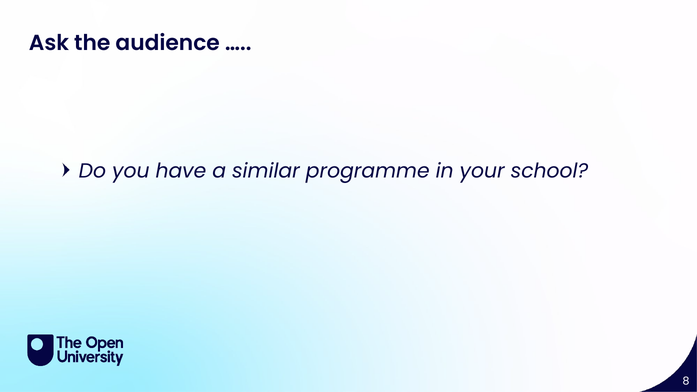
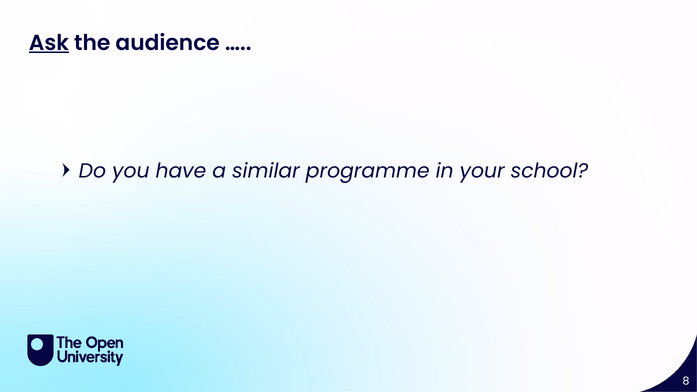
Ask underline: none -> present
